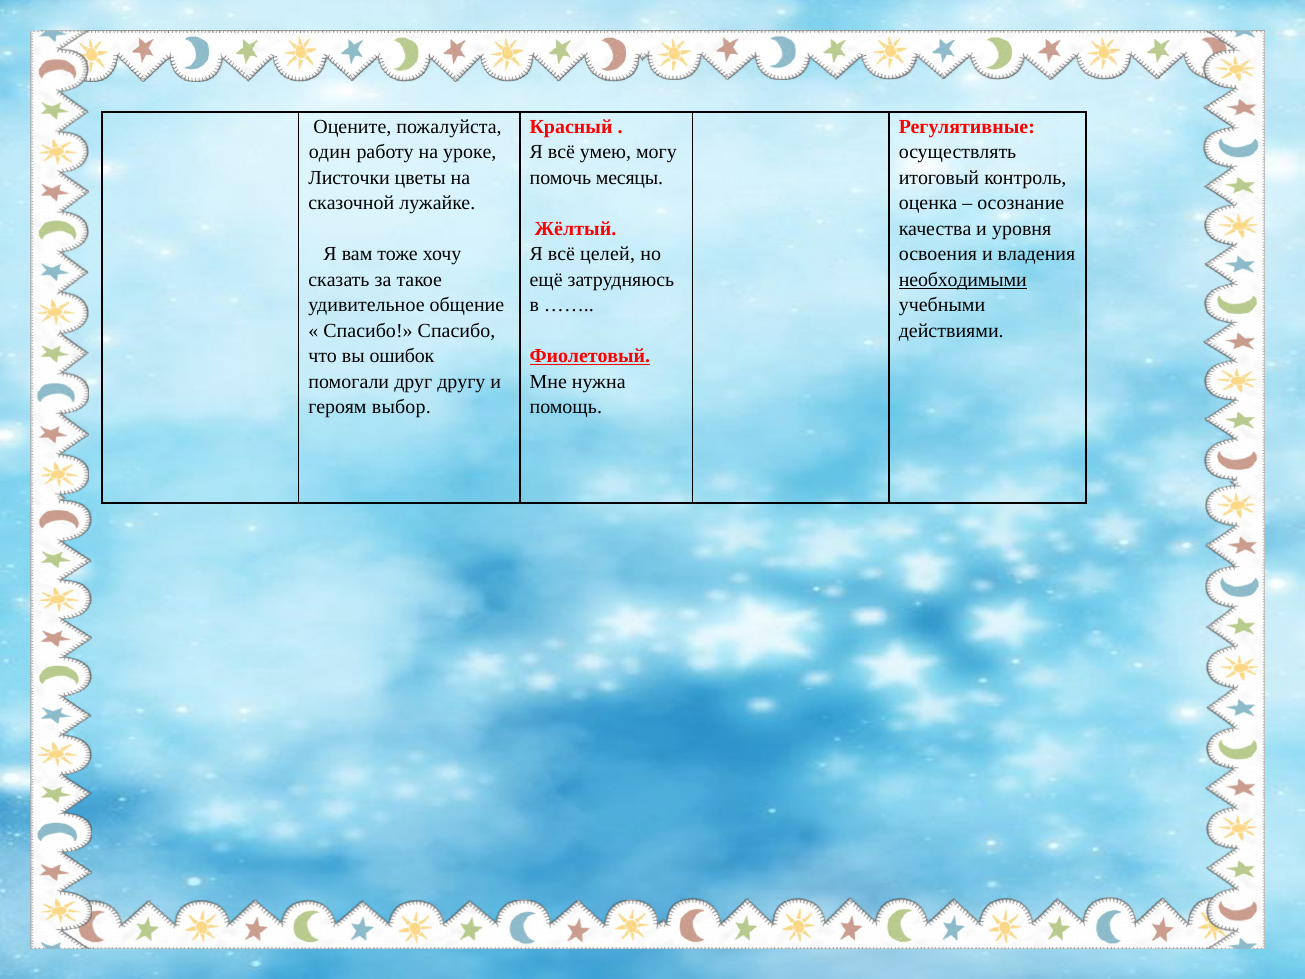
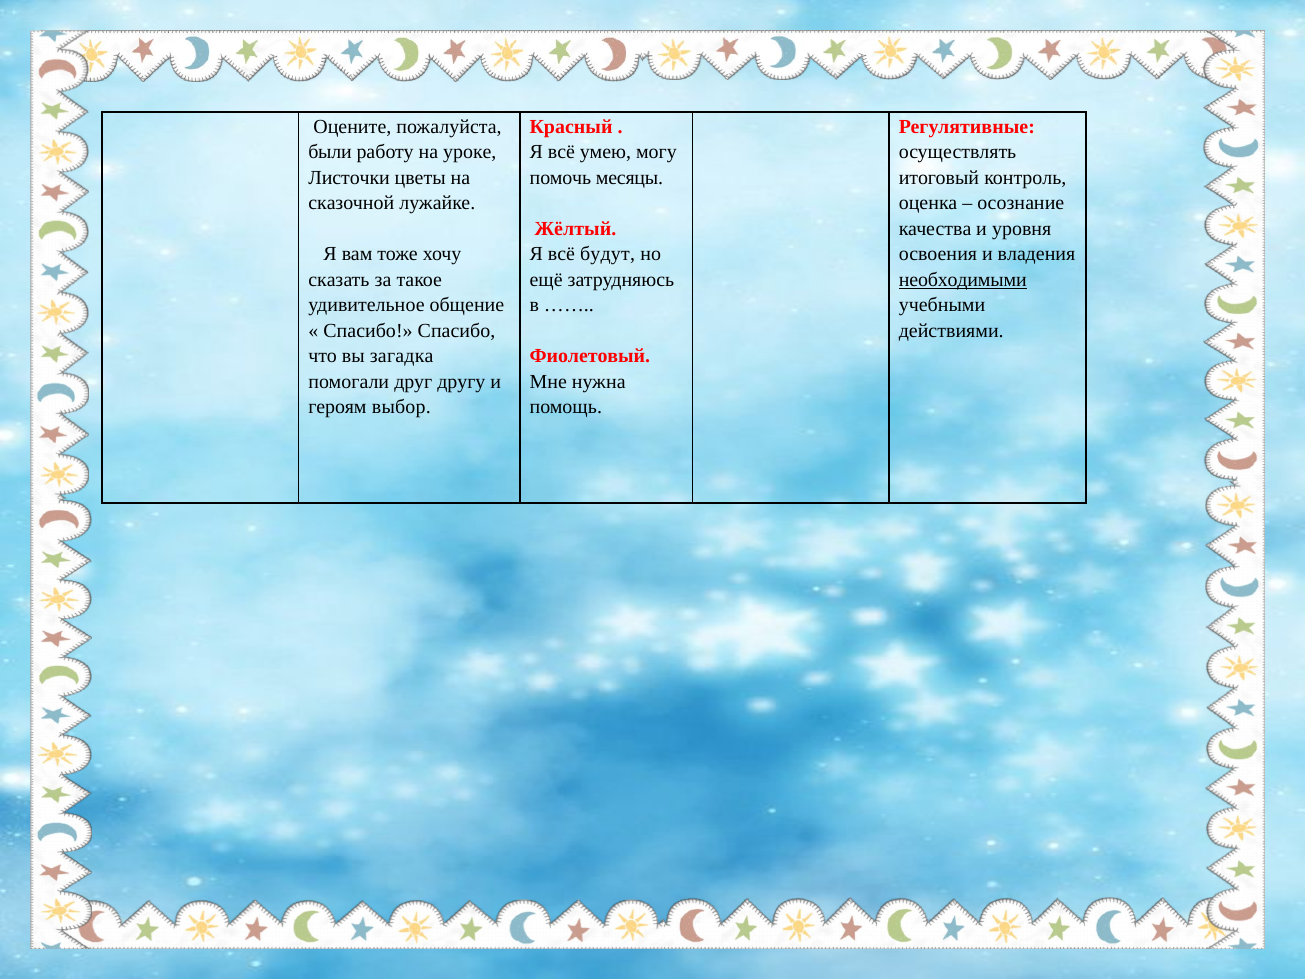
один: один -> были
целей: целей -> будут
ошибок: ошибок -> загадка
Фиолетовый underline: present -> none
